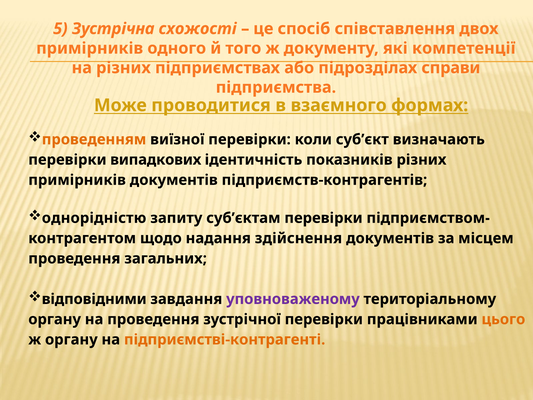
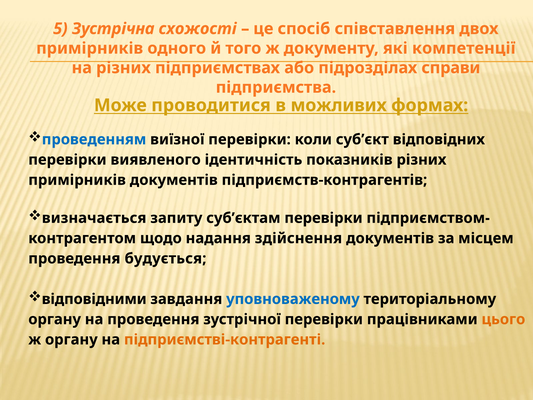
взаємного: взаємного -> можливих
проведенням colour: orange -> blue
визначають: визначають -> відповідних
випадкових: випадкових -> виявленого
однорідністю: однорідністю -> визначається
загальних: загальних -> будується
уповноваженому colour: purple -> blue
